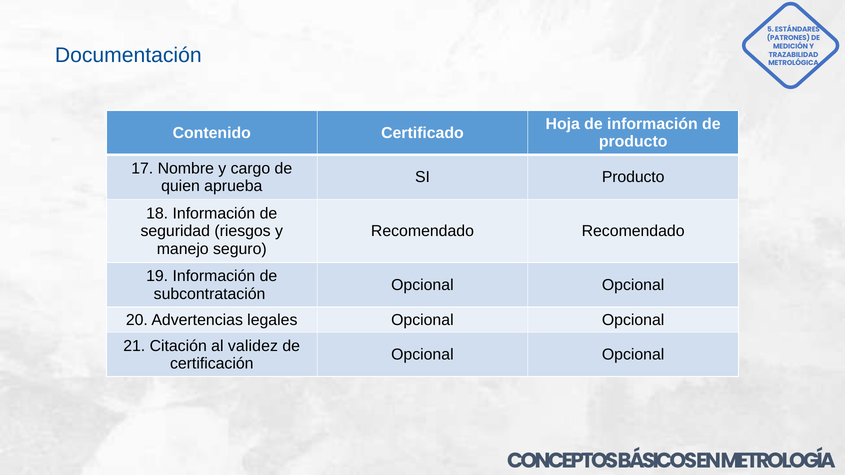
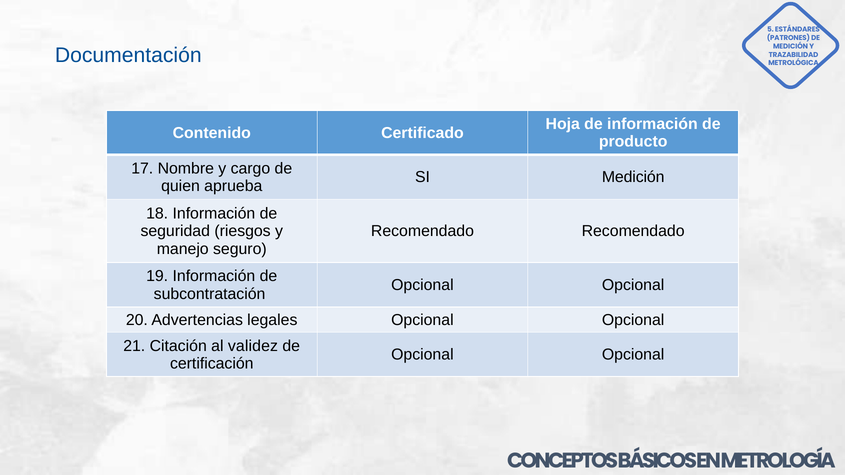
SI Producto: Producto -> Medición
